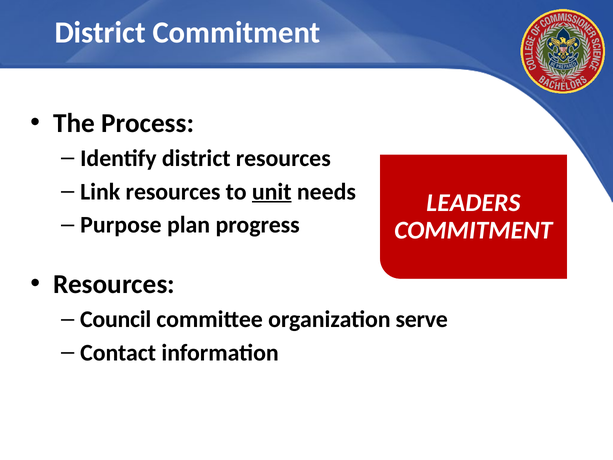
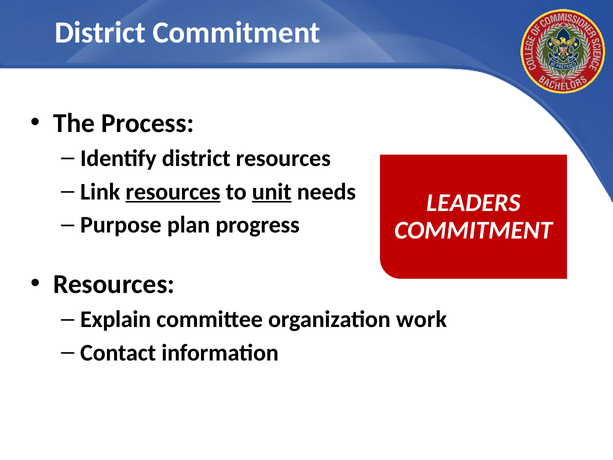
resources at (173, 192) underline: none -> present
Council: Council -> Explain
serve: serve -> work
